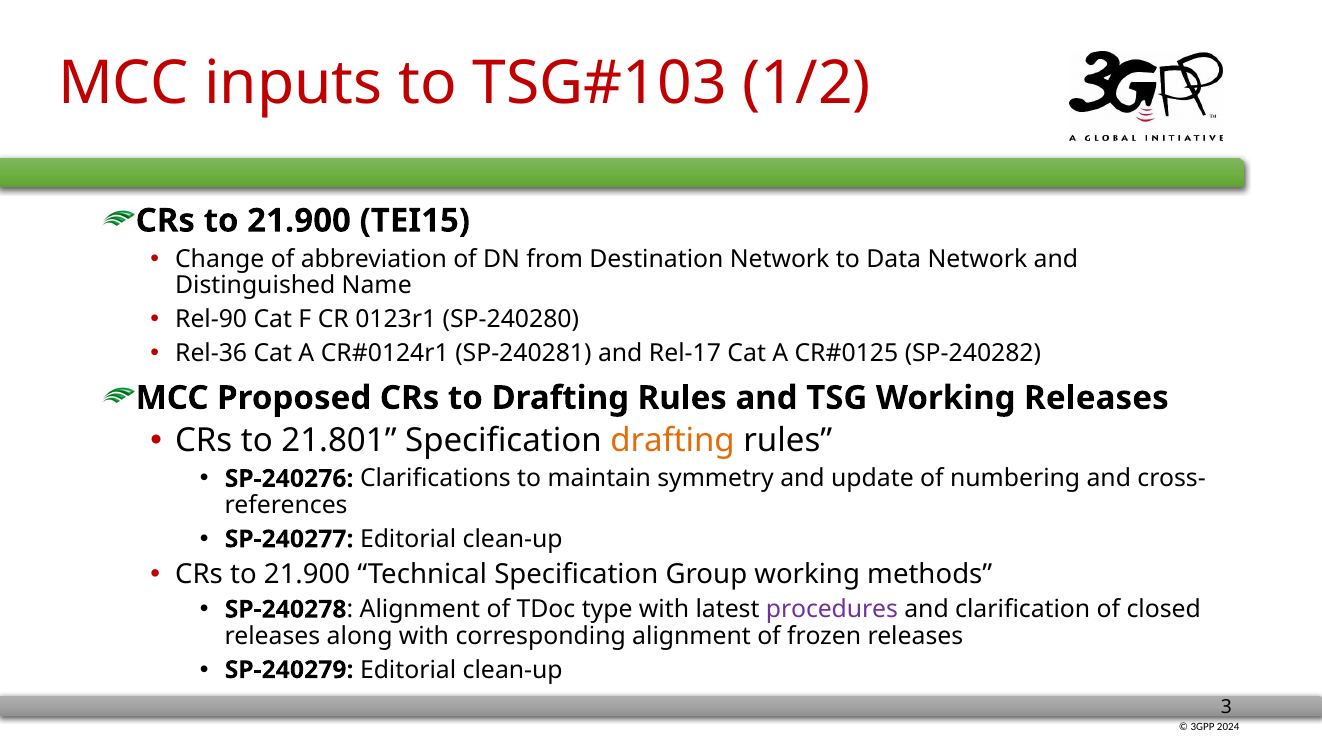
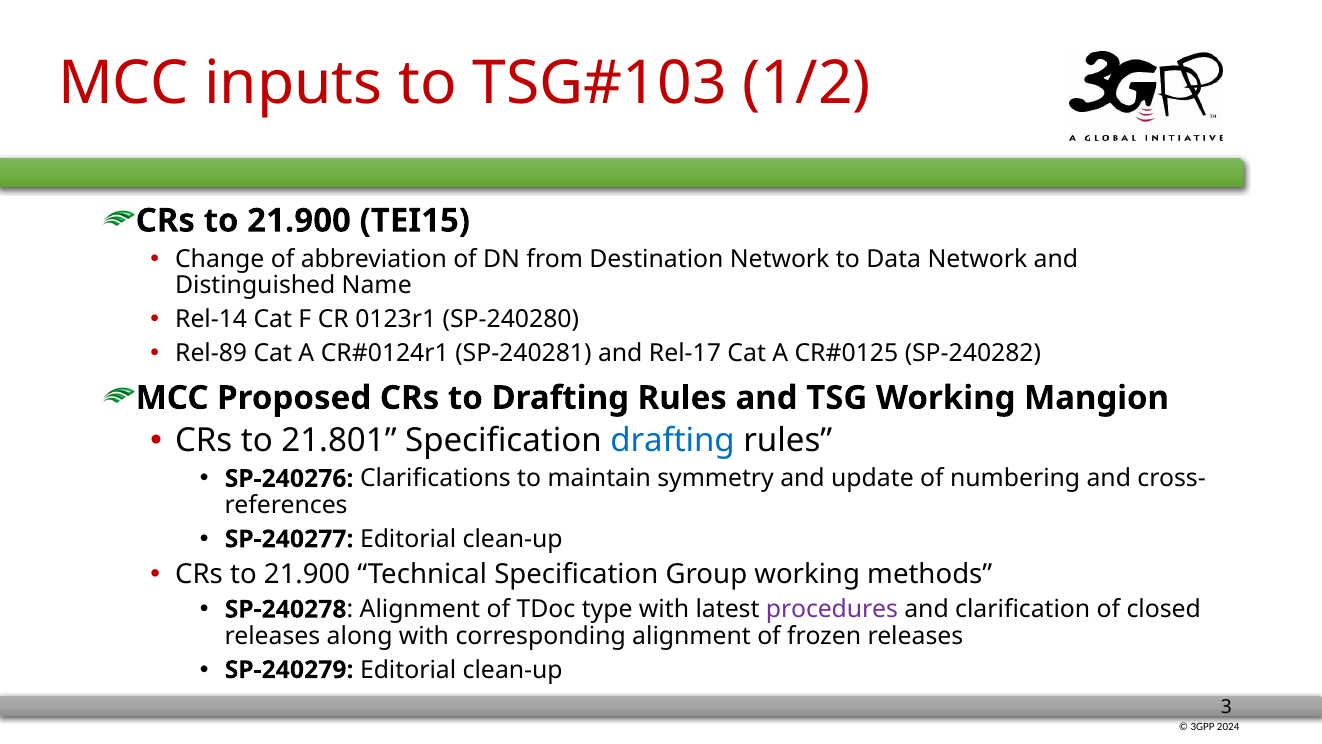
Rel-90: Rel-90 -> Rel-14
Rel-36: Rel-36 -> Rel-89
Working Releases: Releases -> Mangion
drafting at (673, 440) colour: orange -> blue
